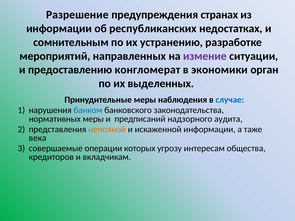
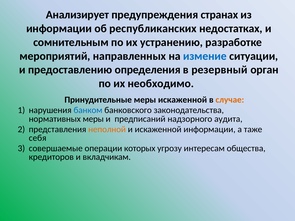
Разрешение: Разрешение -> Анализирует
измение colour: purple -> blue
конгломерат: конгломерат -> определения
экономики: экономики -> резервный
выделенных: выделенных -> необходимо
меры наблюдения: наблюдения -> искаженной
случае colour: blue -> orange
века: века -> себя
